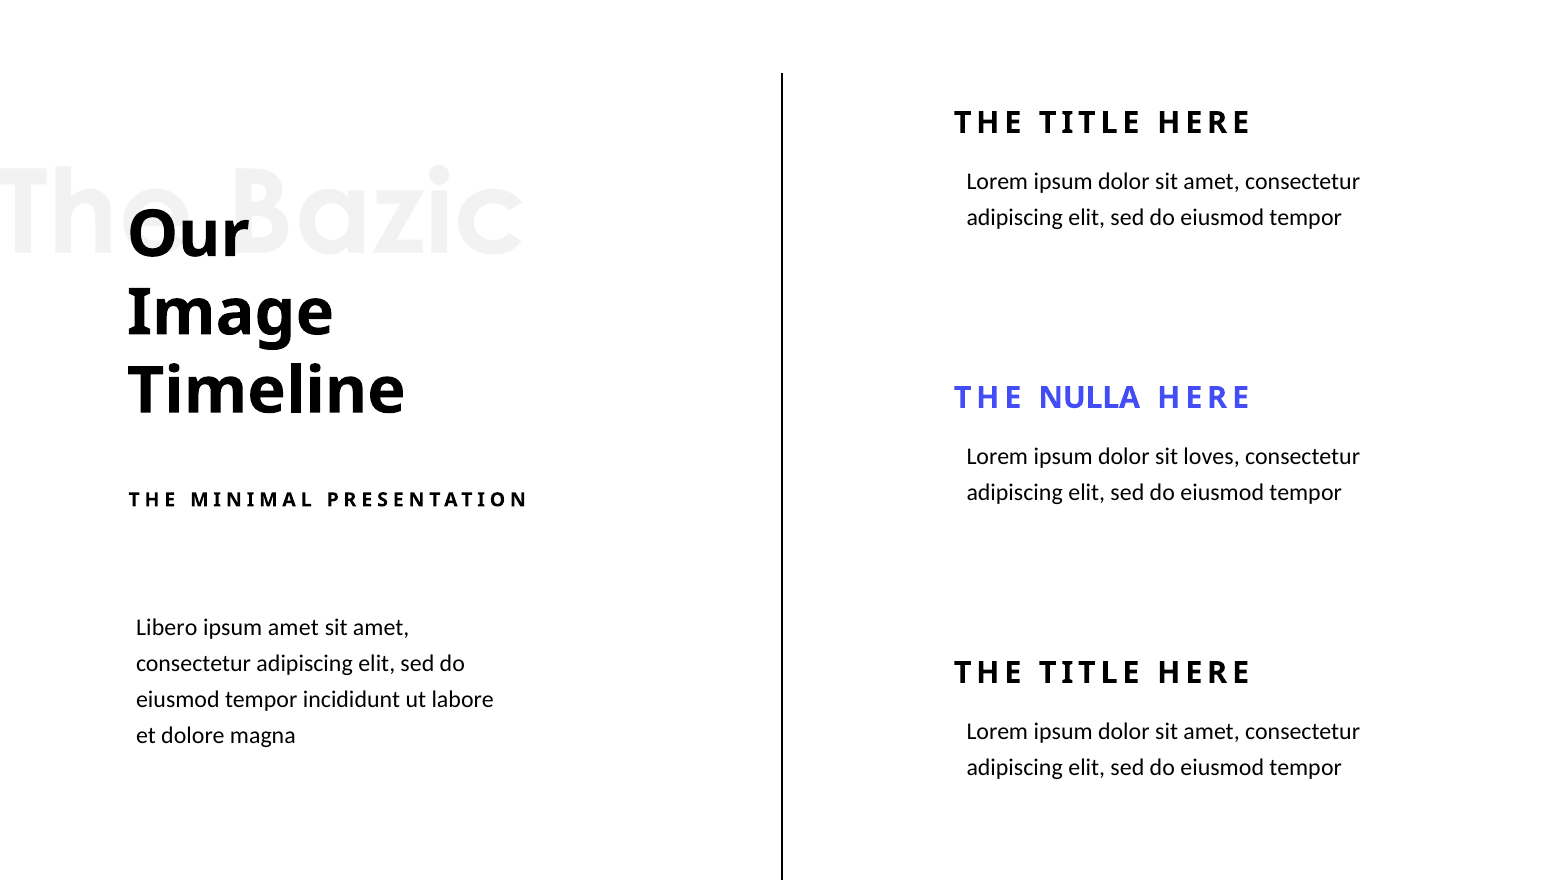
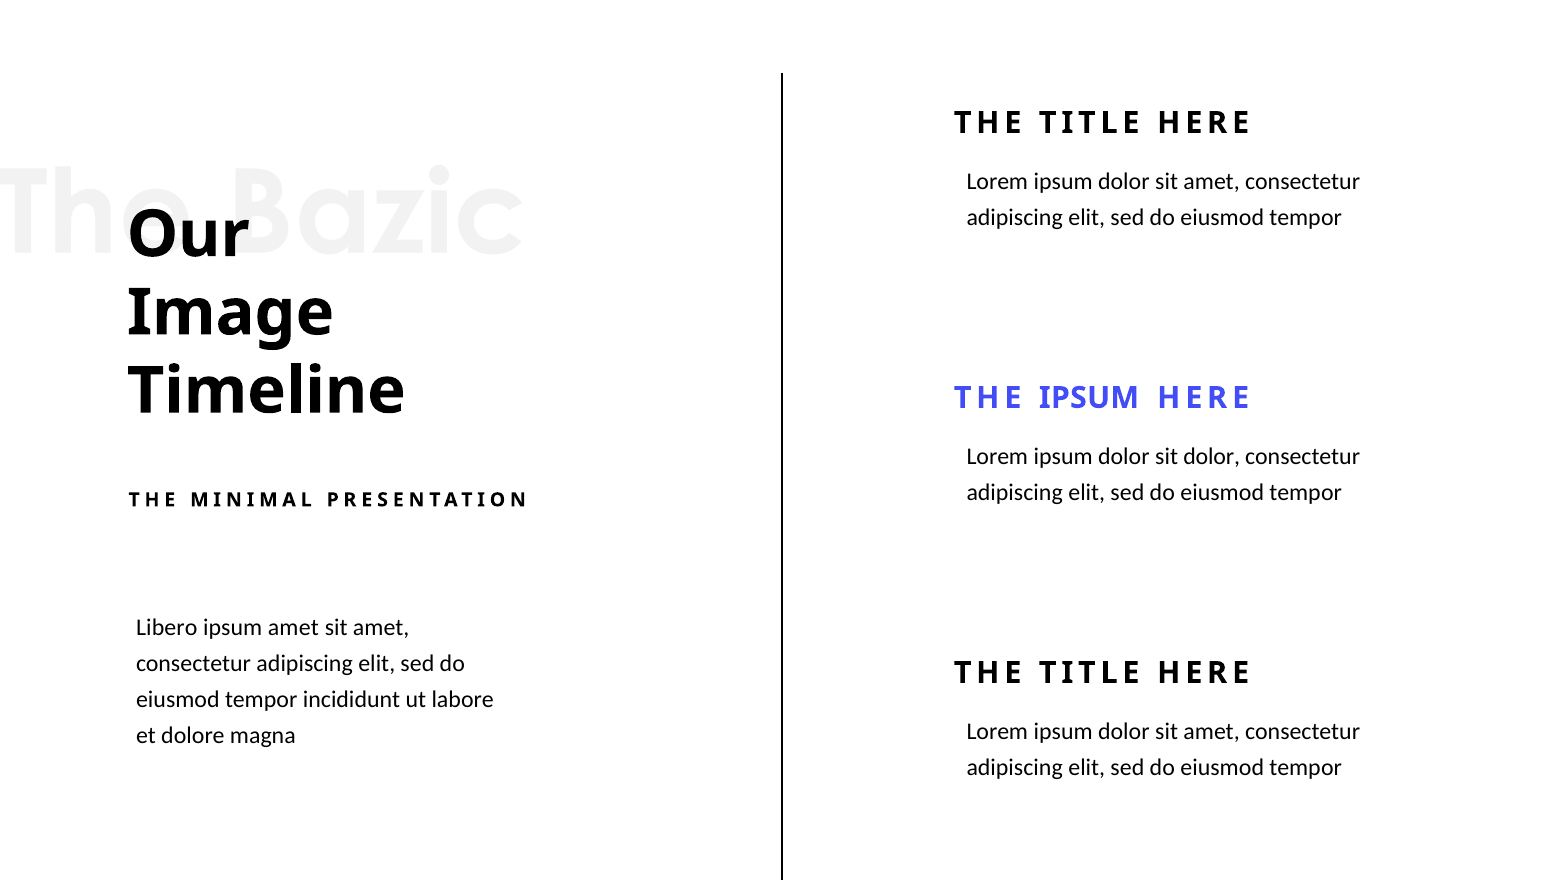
THE NULLA: NULLA -> IPSUM
sit loves: loves -> dolor
